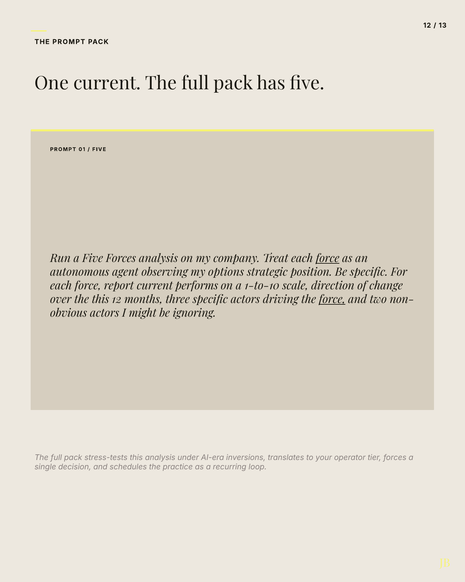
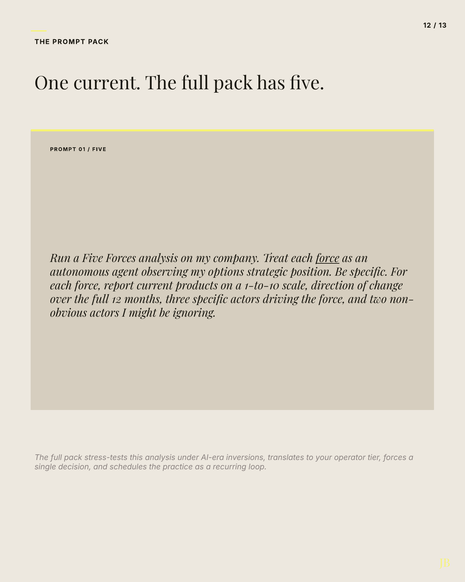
performs: performs -> products
over the this: this -> full
force at (332, 299) underline: present -> none
